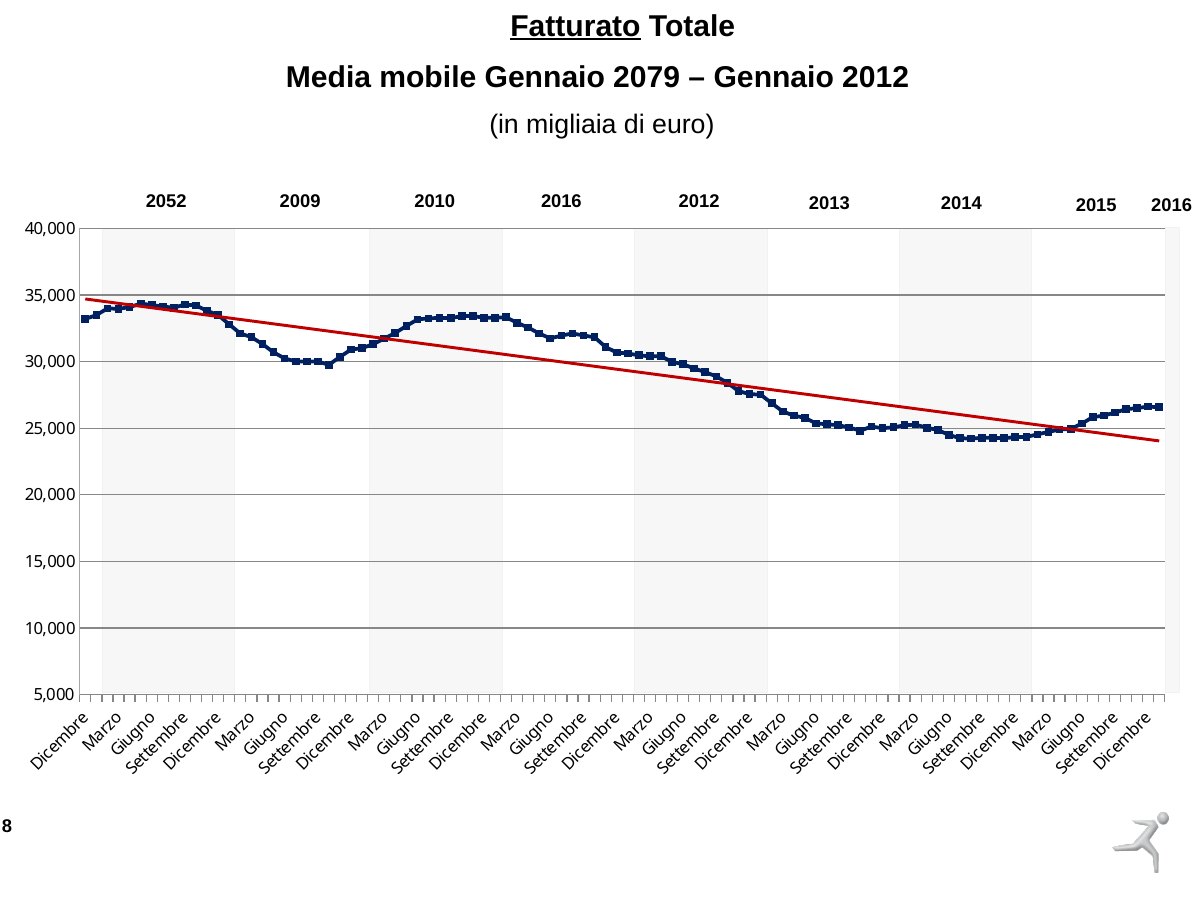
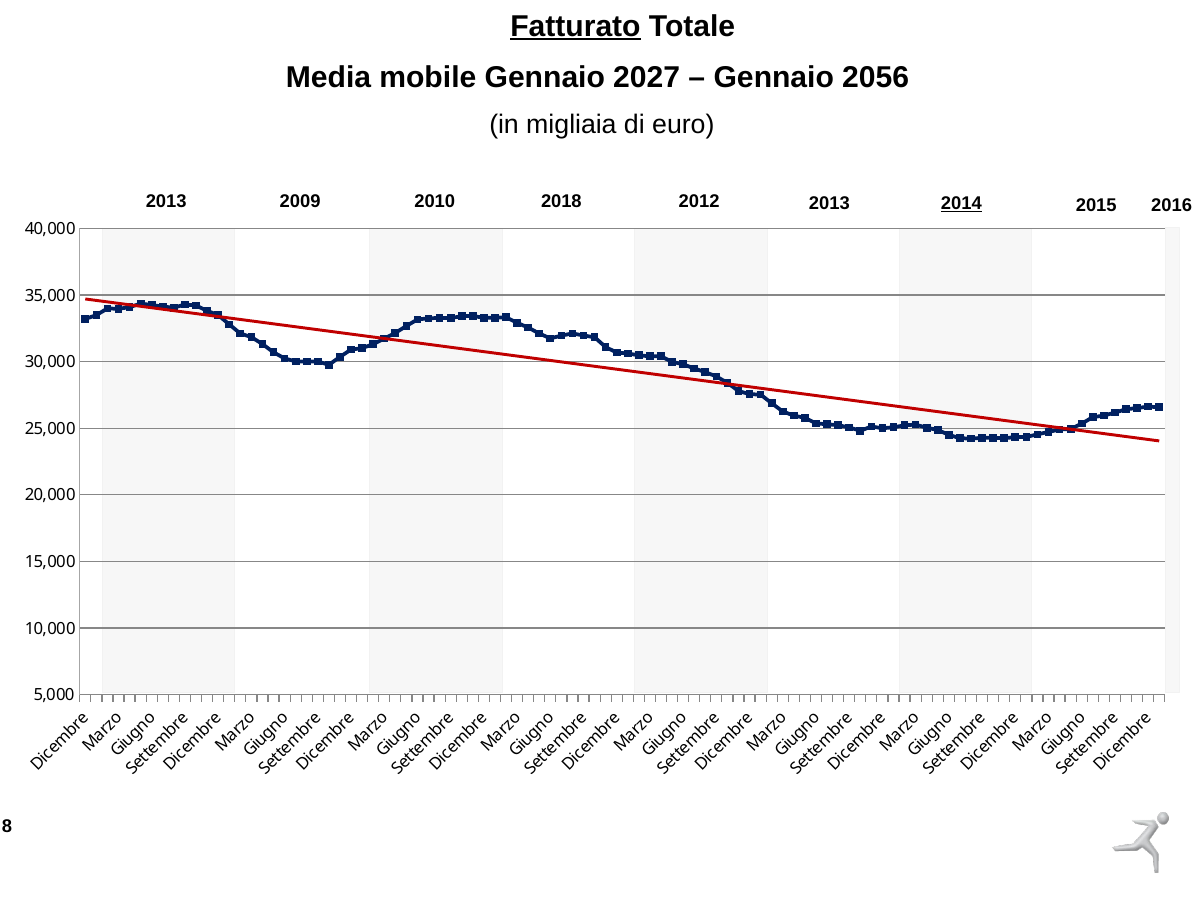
2079: 2079 -> 2027
Gennaio 2012: 2012 -> 2056
2052 at (166, 202): 2052 -> 2013
2010 2016: 2016 -> 2018
2014 underline: none -> present
